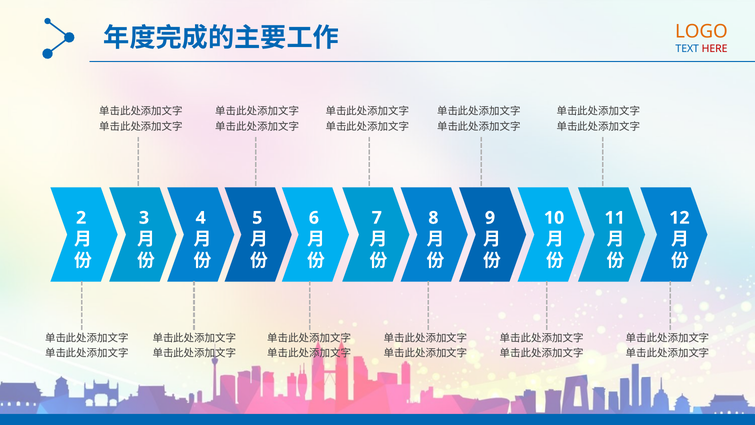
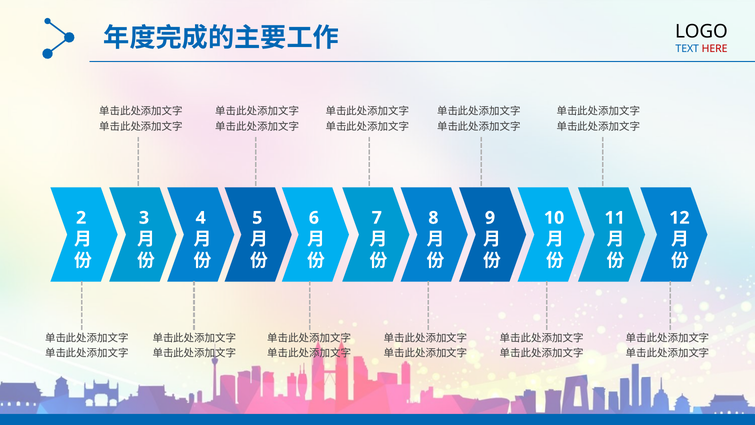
LOGO colour: orange -> black
